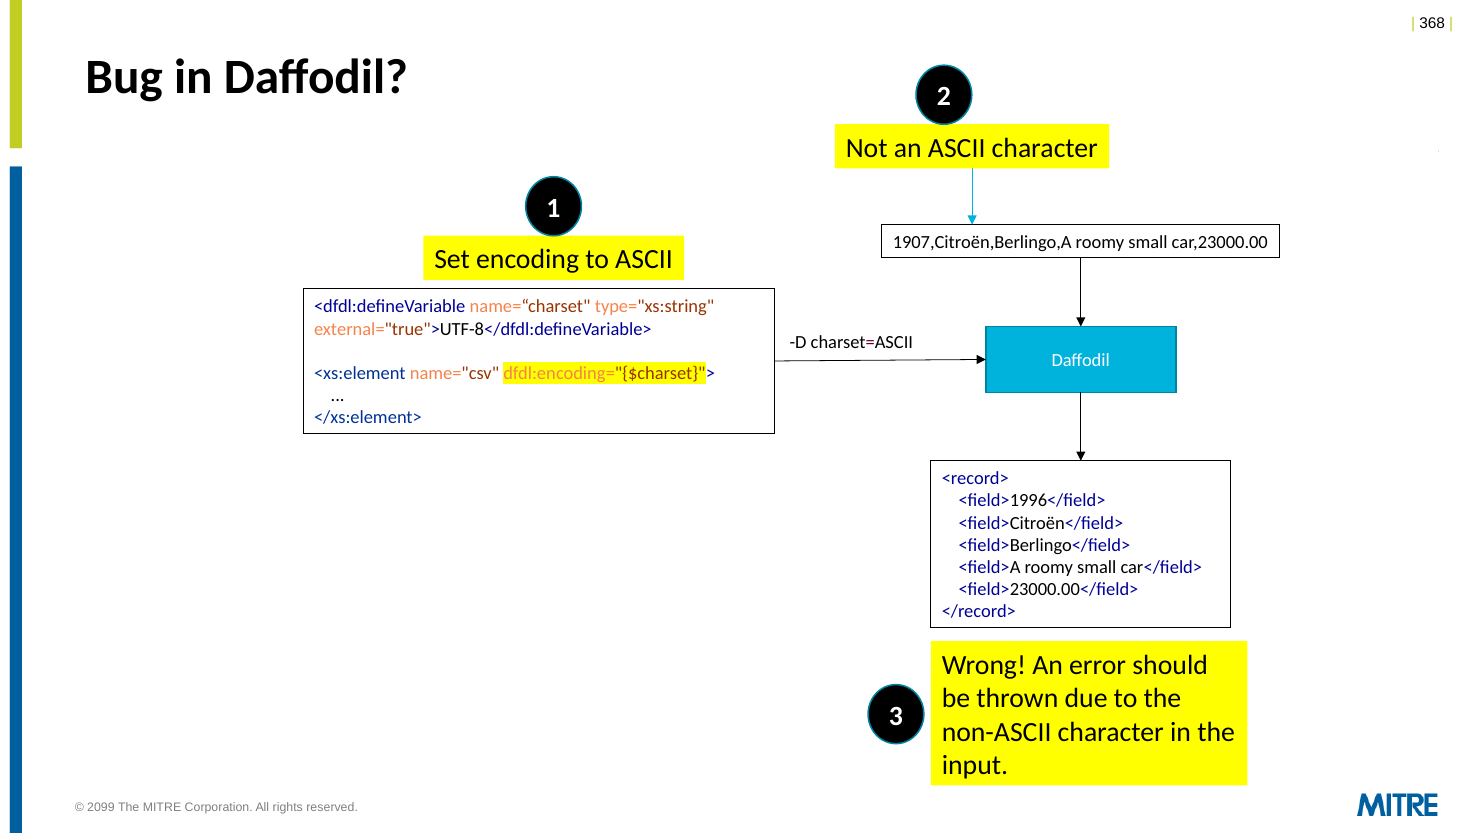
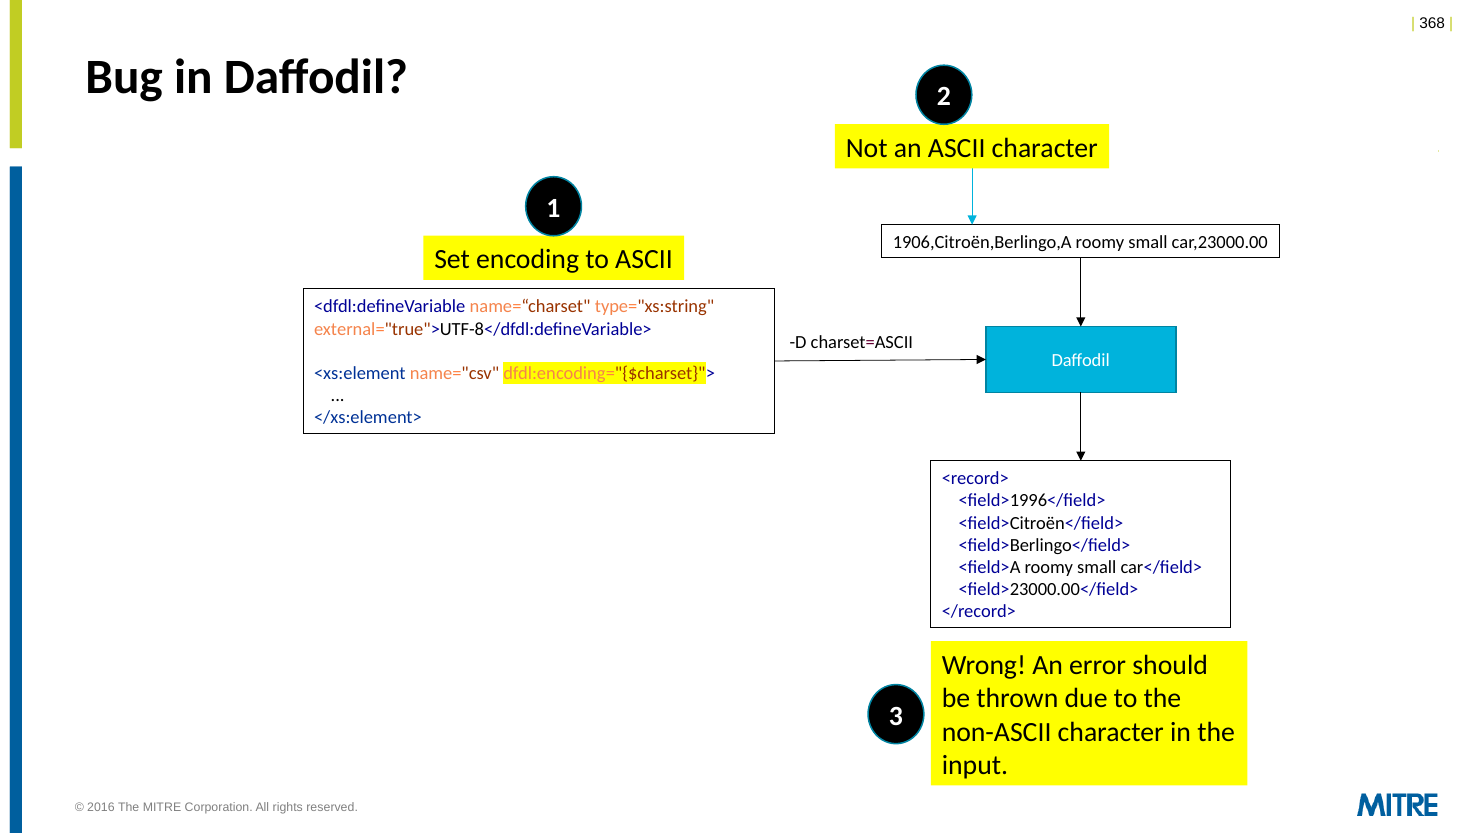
1907,Citroën,Berlingo,A: 1907,Citroën,Berlingo,A -> 1906,Citroën,Berlingo,A
2099: 2099 -> 2016
